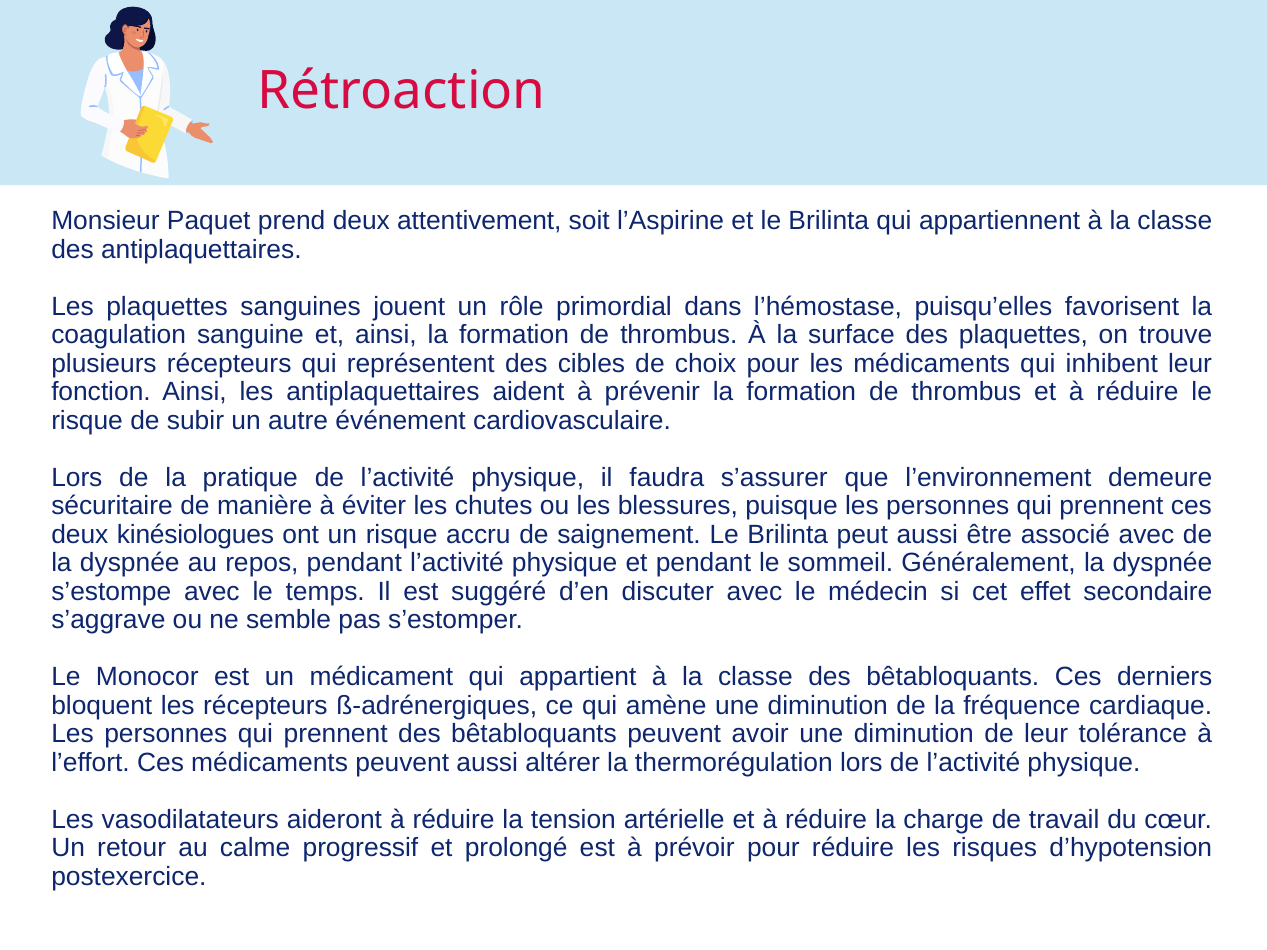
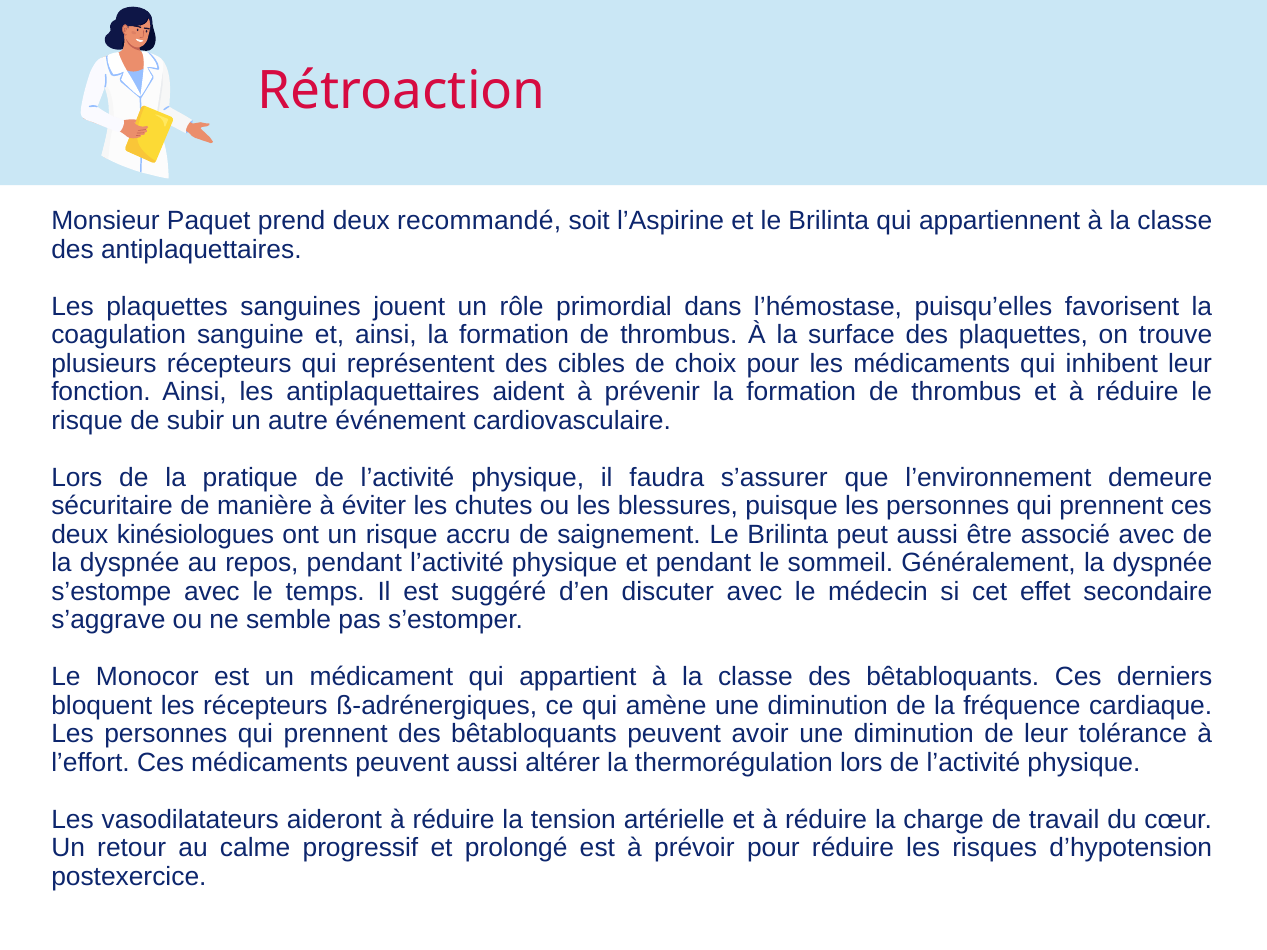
attentivement: attentivement -> recommandé
